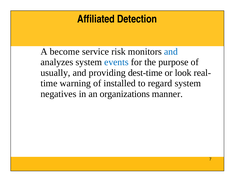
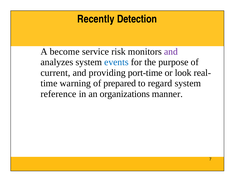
Affiliated: Affiliated -> Recently
and at (171, 51) colour: blue -> purple
usually: usually -> current
dest-time: dest-time -> port-time
installed: installed -> prepared
negatives: negatives -> reference
